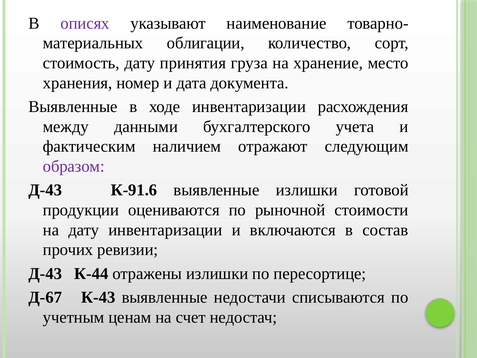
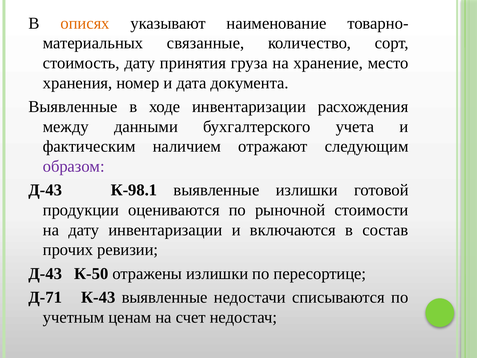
описях colour: purple -> orange
облигации: облигации -> связанные
К-91.6: К-91.6 -> К-98.1
К-44: К-44 -> К-50
Д-67: Д-67 -> Д-71
